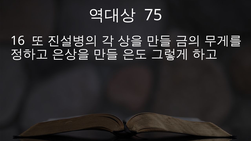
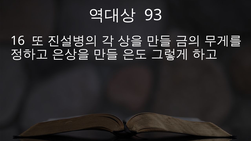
75: 75 -> 93
